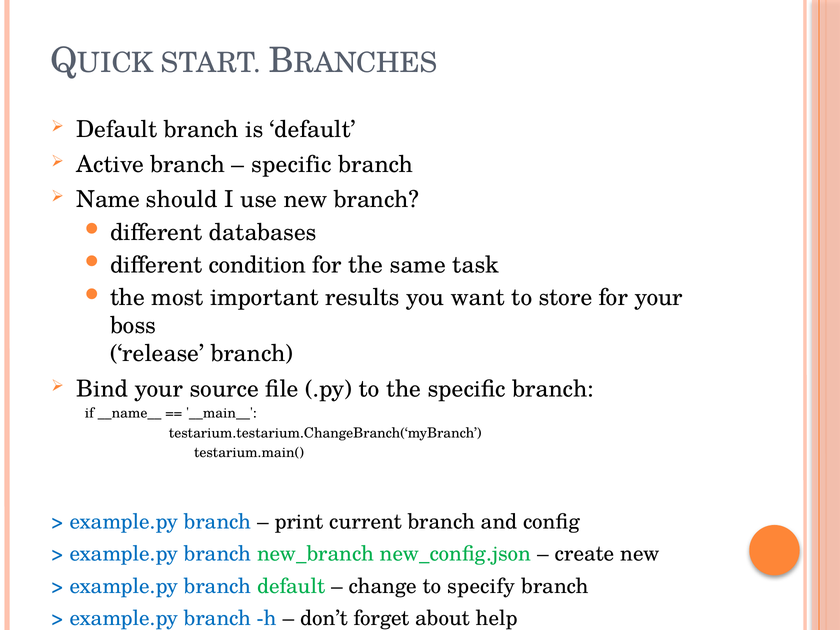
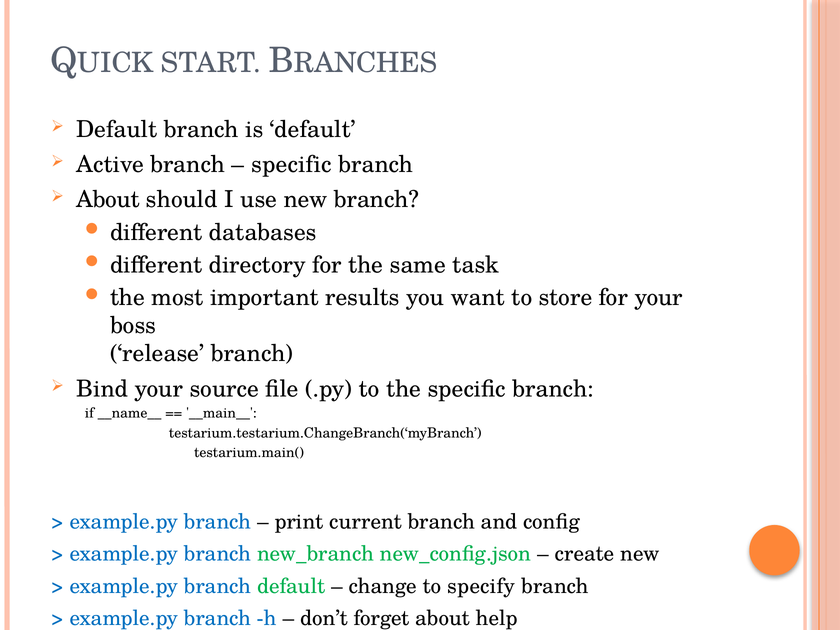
Name at (108, 200): Name -> About
condition: condition -> directory
